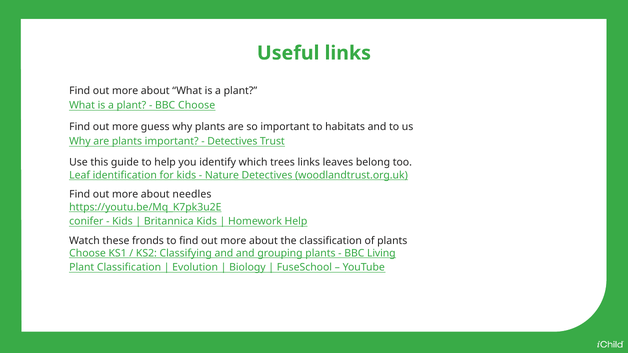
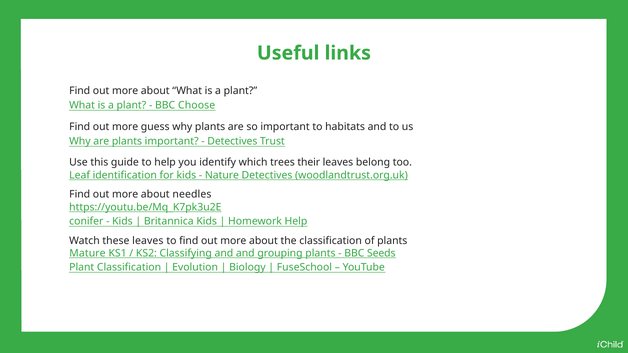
trees links: links -> their
these fronds: fronds -> leaves
Choose at (88, 253): Choose -> Mature
Living: Living -> Seeds
